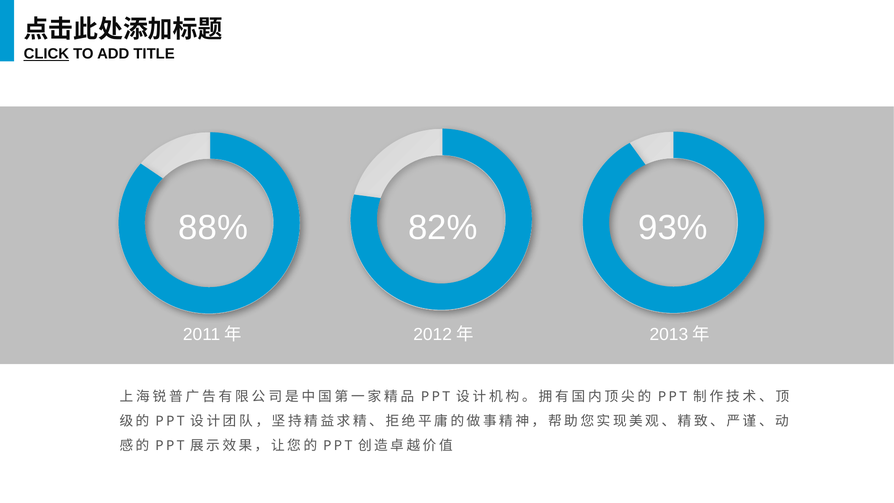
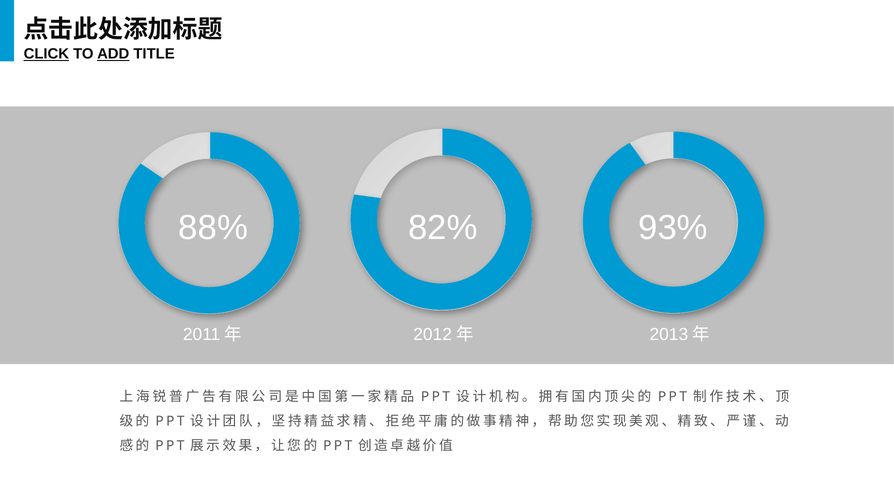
ADD underline: none -> present
